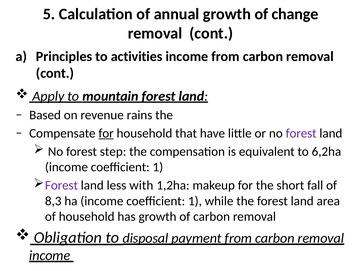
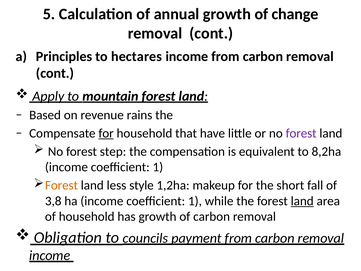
activities: activities -> hectares
6,2ha: 6,2ha -> 8,2ha
Forest at (61, 185) colour: purple -> orange
with: with -> style
8,3: 8,3 -> 3,8
land at (302, 201) underline: none -> present
disposal: disposal -> councils
